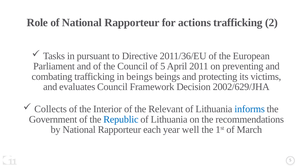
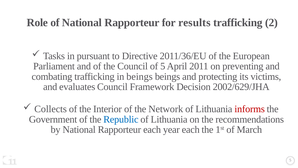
actions: actions -> results
Relevant: Relevant -> Network
informs colour: blue -> red
year well: well -> each
